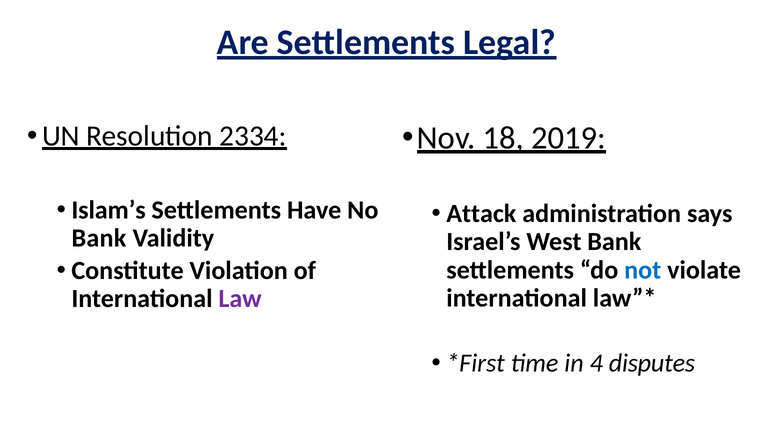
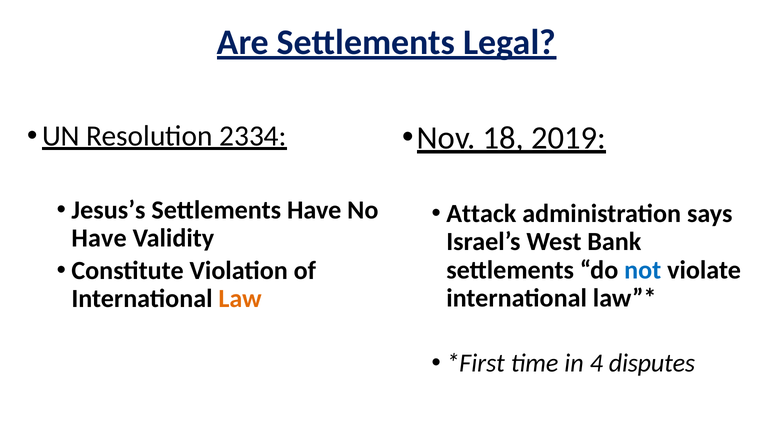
Islam’s: Islam’s -> Jesus’s
Bank at (99, 238): Bank -> Have
Law colour: purple -> orange
